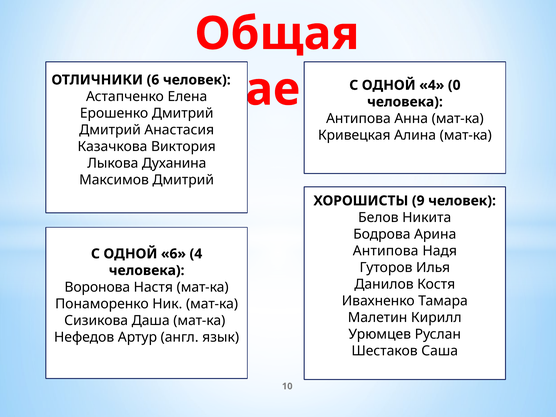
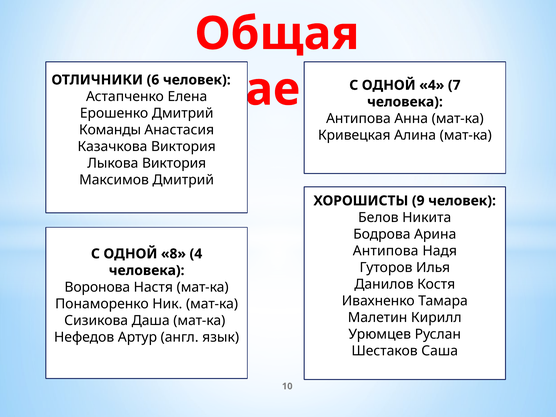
0: 0 -> 7
Дмитрий at (110, 130): Дмитрий -> Команды
Лыкова Духанина: Духанина -> Виктория
ОДНОЙ 6: 6 -> 8
